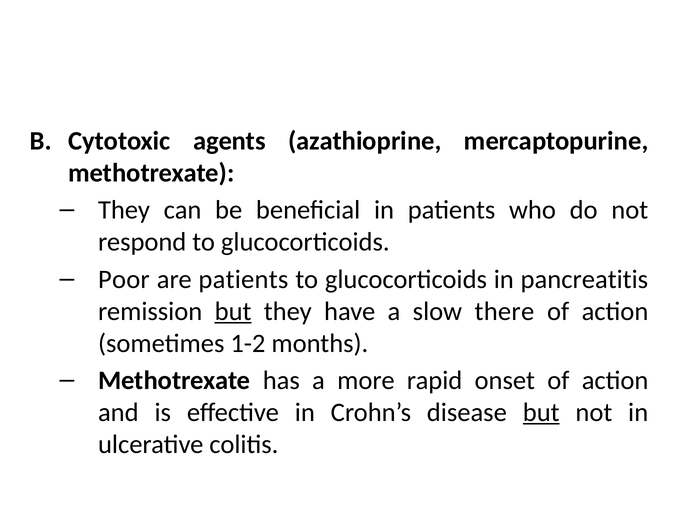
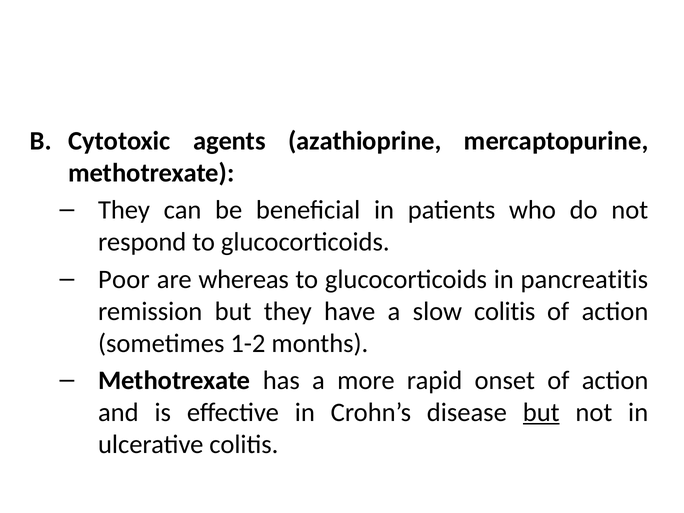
are patients: patients -> whereas
but at (233, 311) underline: present -> none
slow there: there -> colitis
